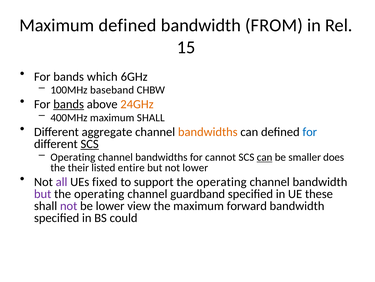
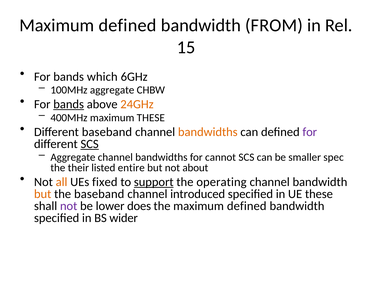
100MHz baseband: baseband -> aggregate
maximum SHALL: SHALL -> THESE
Different aggregate: aggregate -> baseband
for at (310, 132) colour: blue -> purple
Operating at (73, 157): Operating -> Aggregate
can at (265, 157) underline: present -> none
does: does -> spec
not lower: lower -> about
all colour: purple -> orange
support underline: none -> present
but at (43, 194) colour: purple -> orange
operating at (99, 194): operating -> baseband
guardband: guardband -> introduced
view: view -> does
the maximum forward: forward -> defined
could: could -> wider
